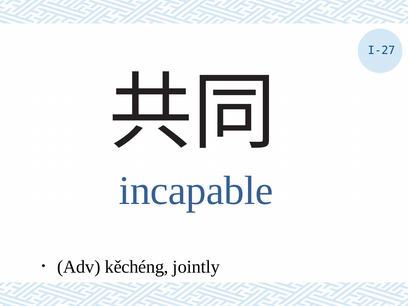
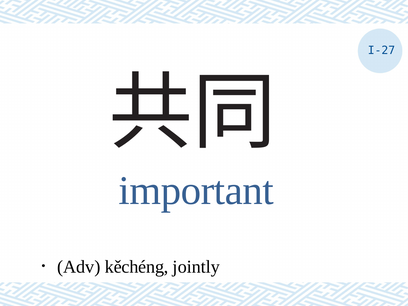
incapable: incapable -> important
